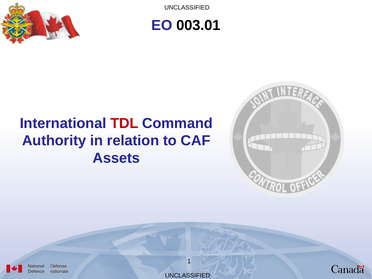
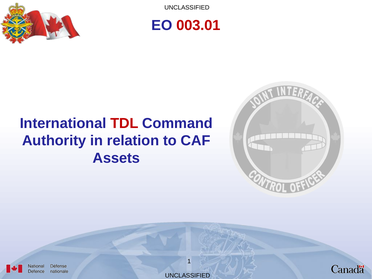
003.01 colour: black -> red
